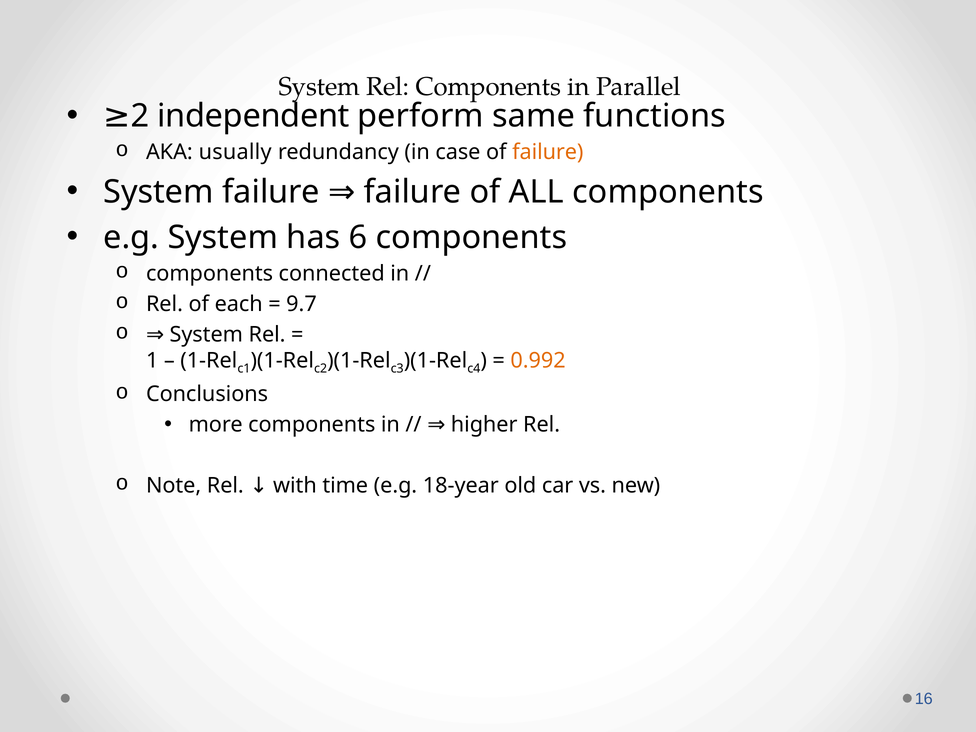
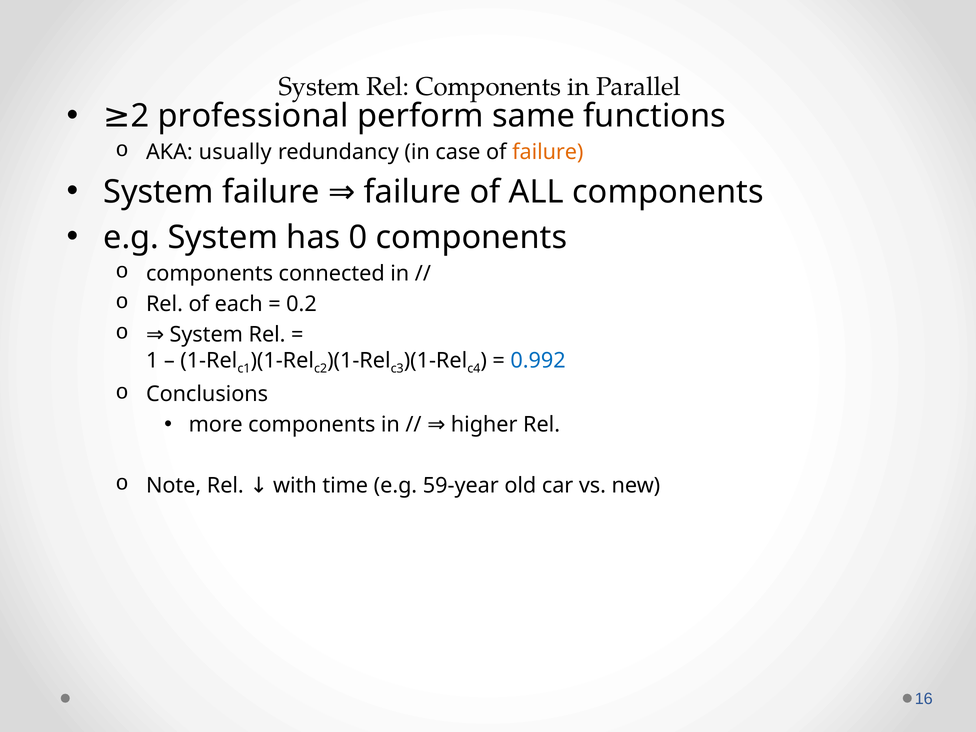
independent: independent -> professional
6: 6 -> 0
9.7: 9.7 -> 0.2
0.992 colour: orange -> blue
18-year: 18-year -> 59-year
